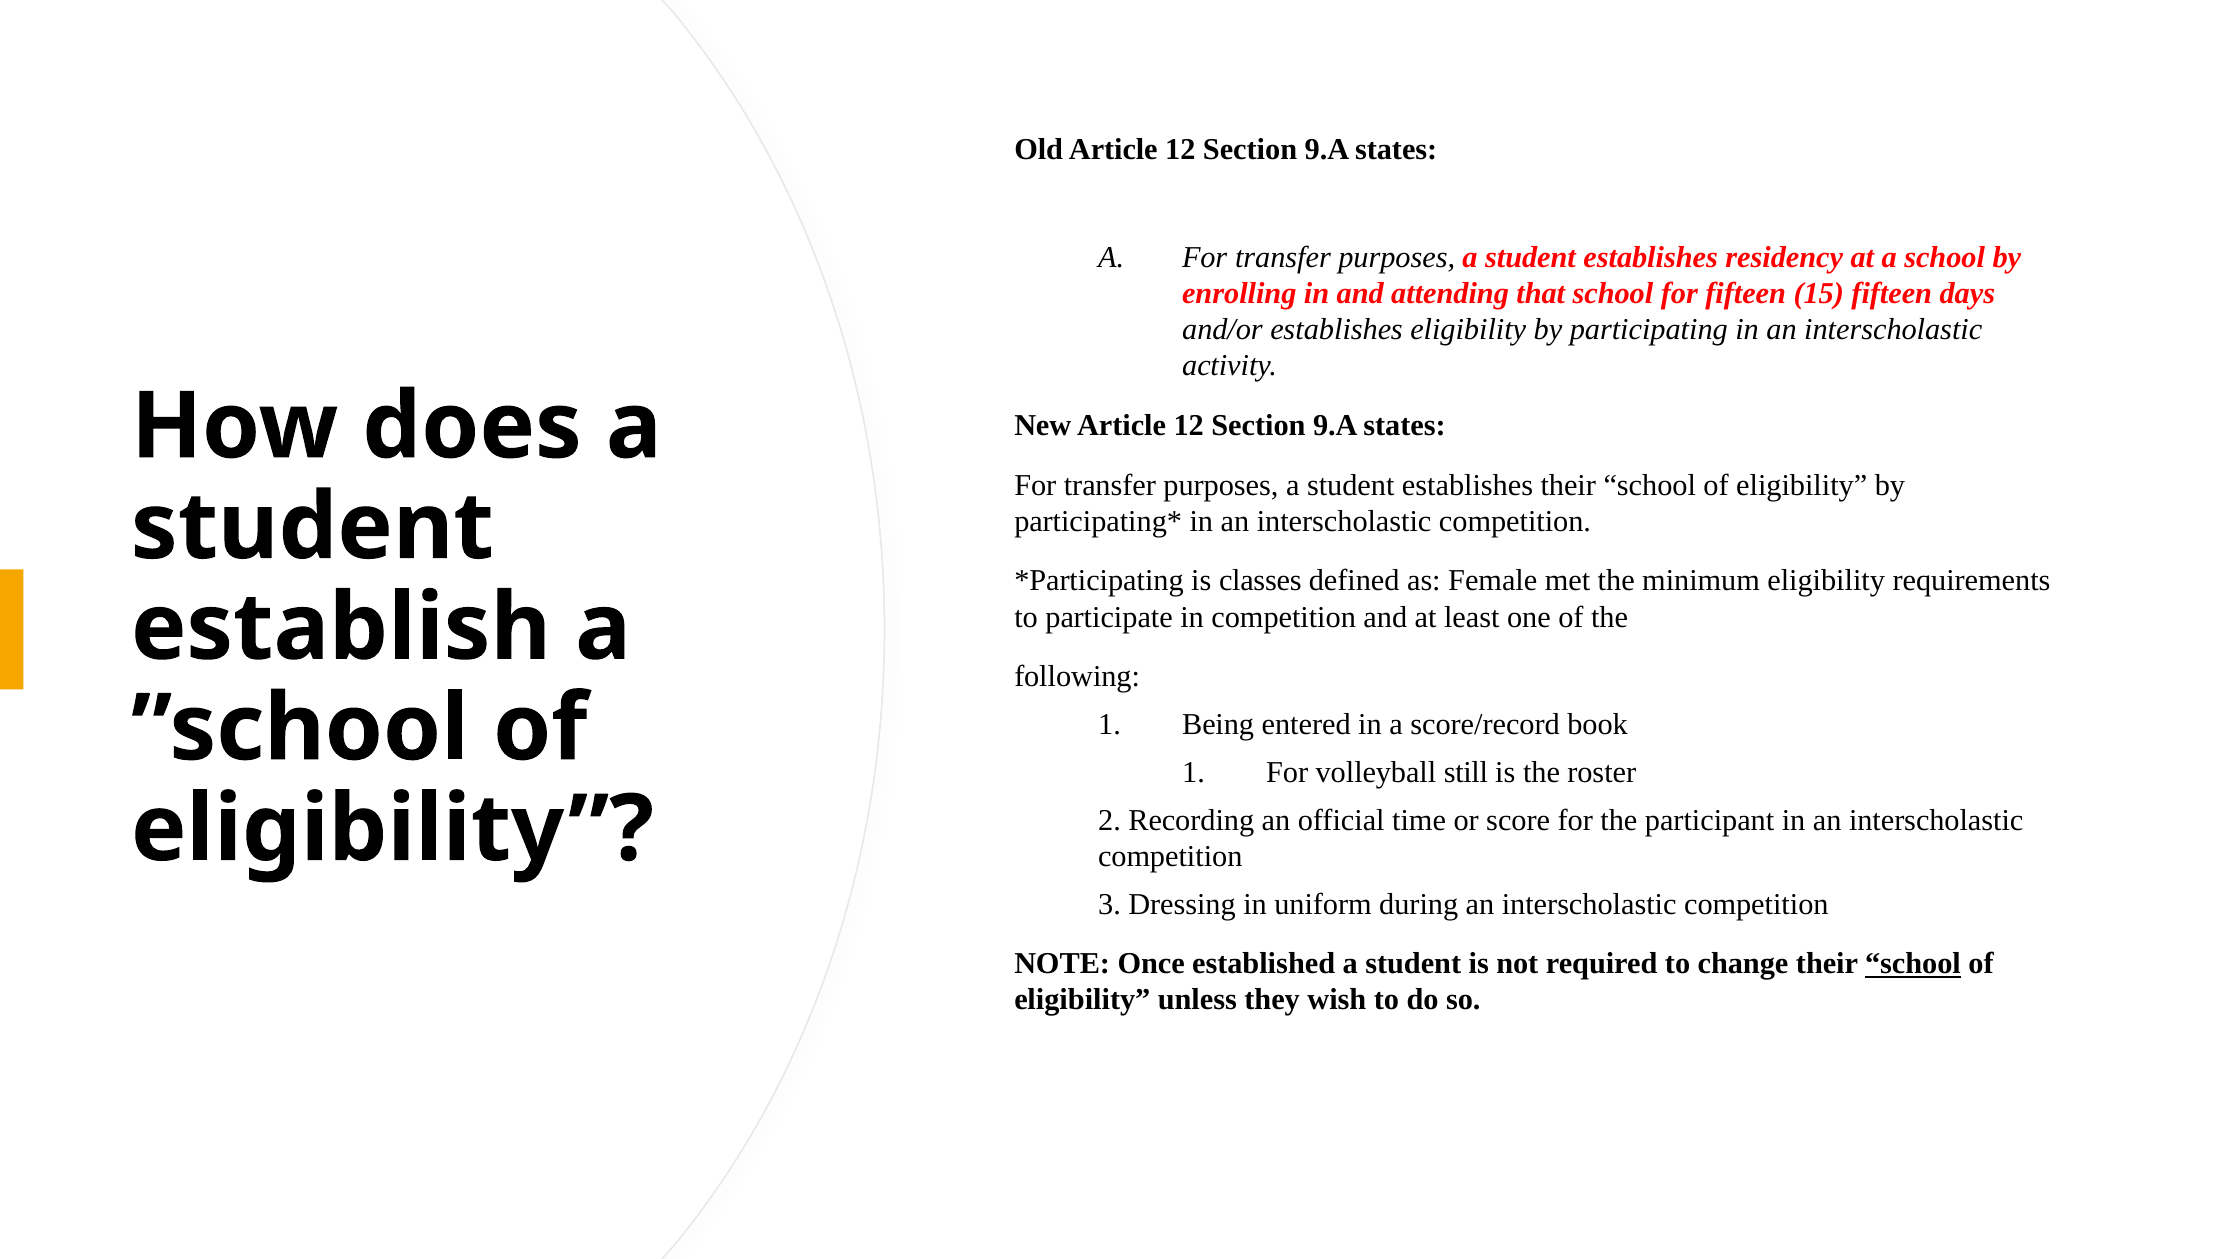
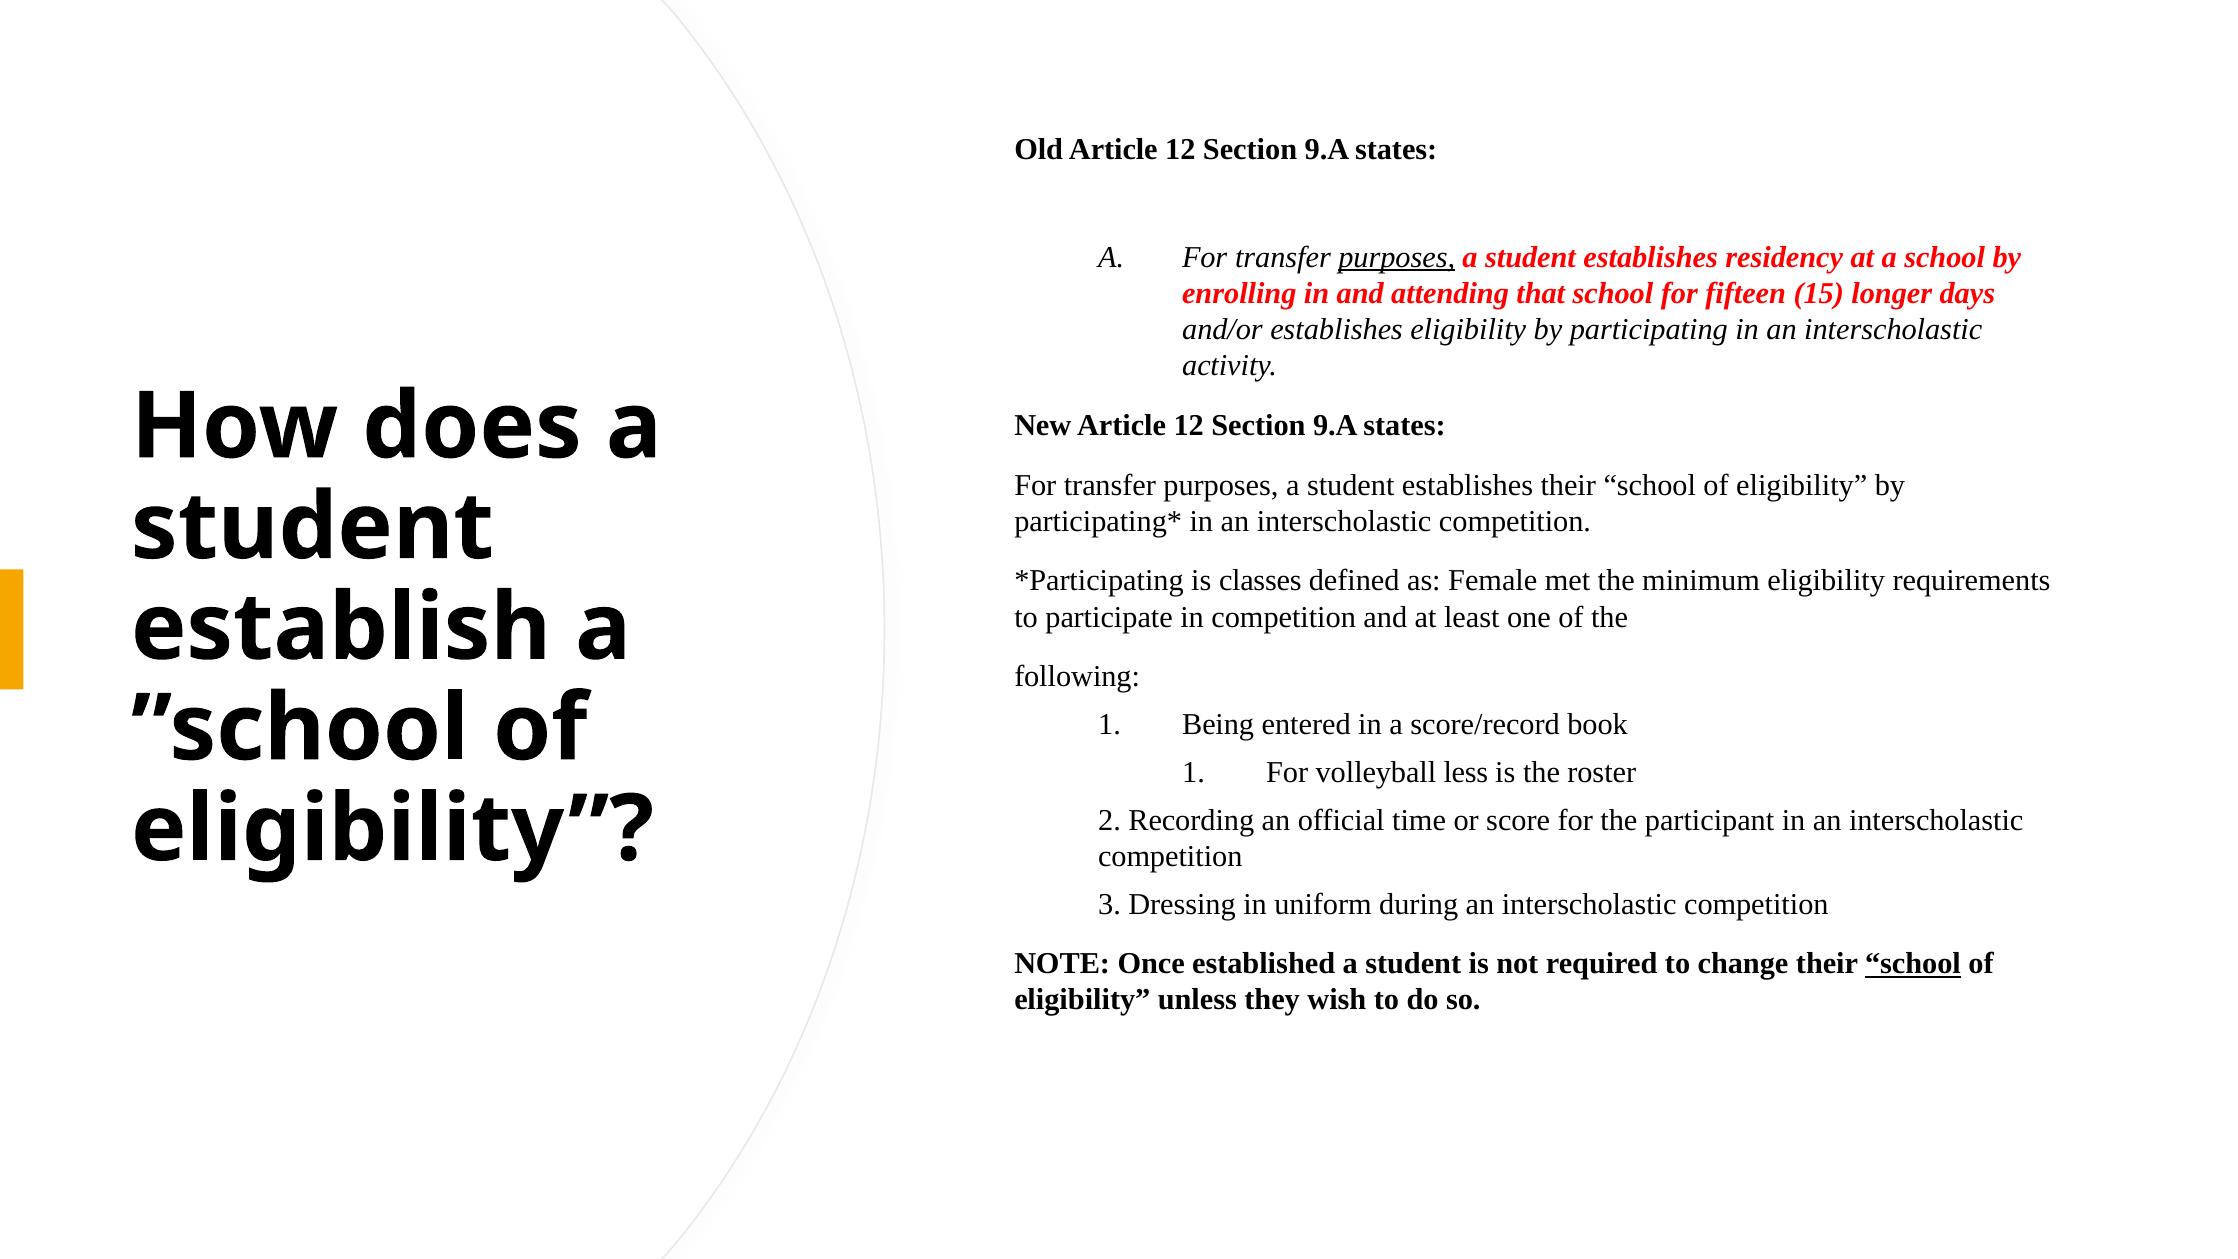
purposes at (1397, 257) underline: none -> present
15 fifteen: fifteen -> longer
still: still -> less
